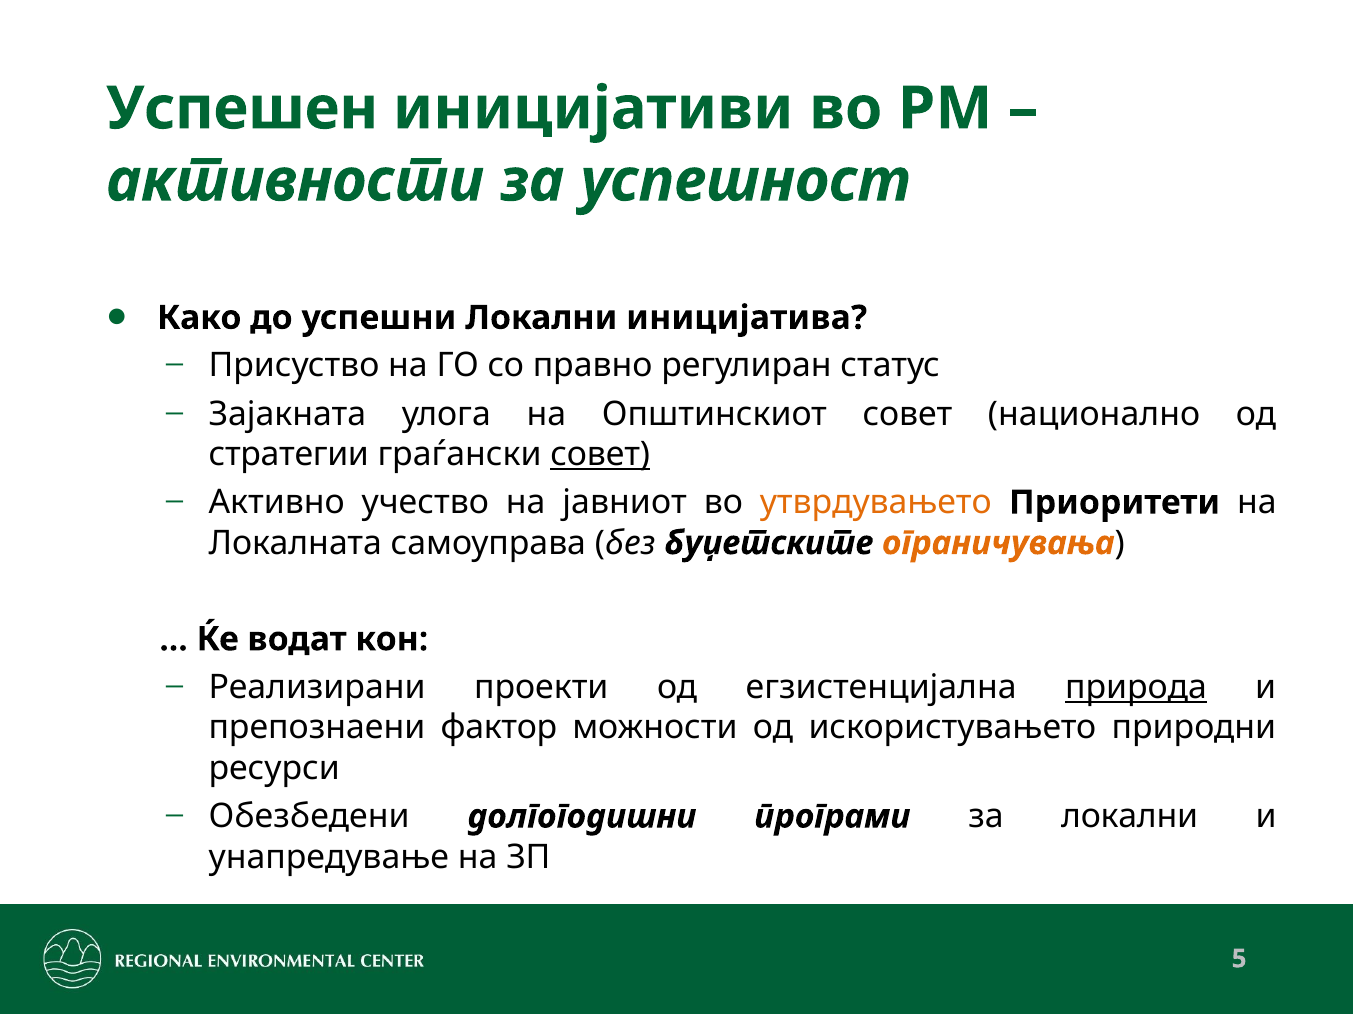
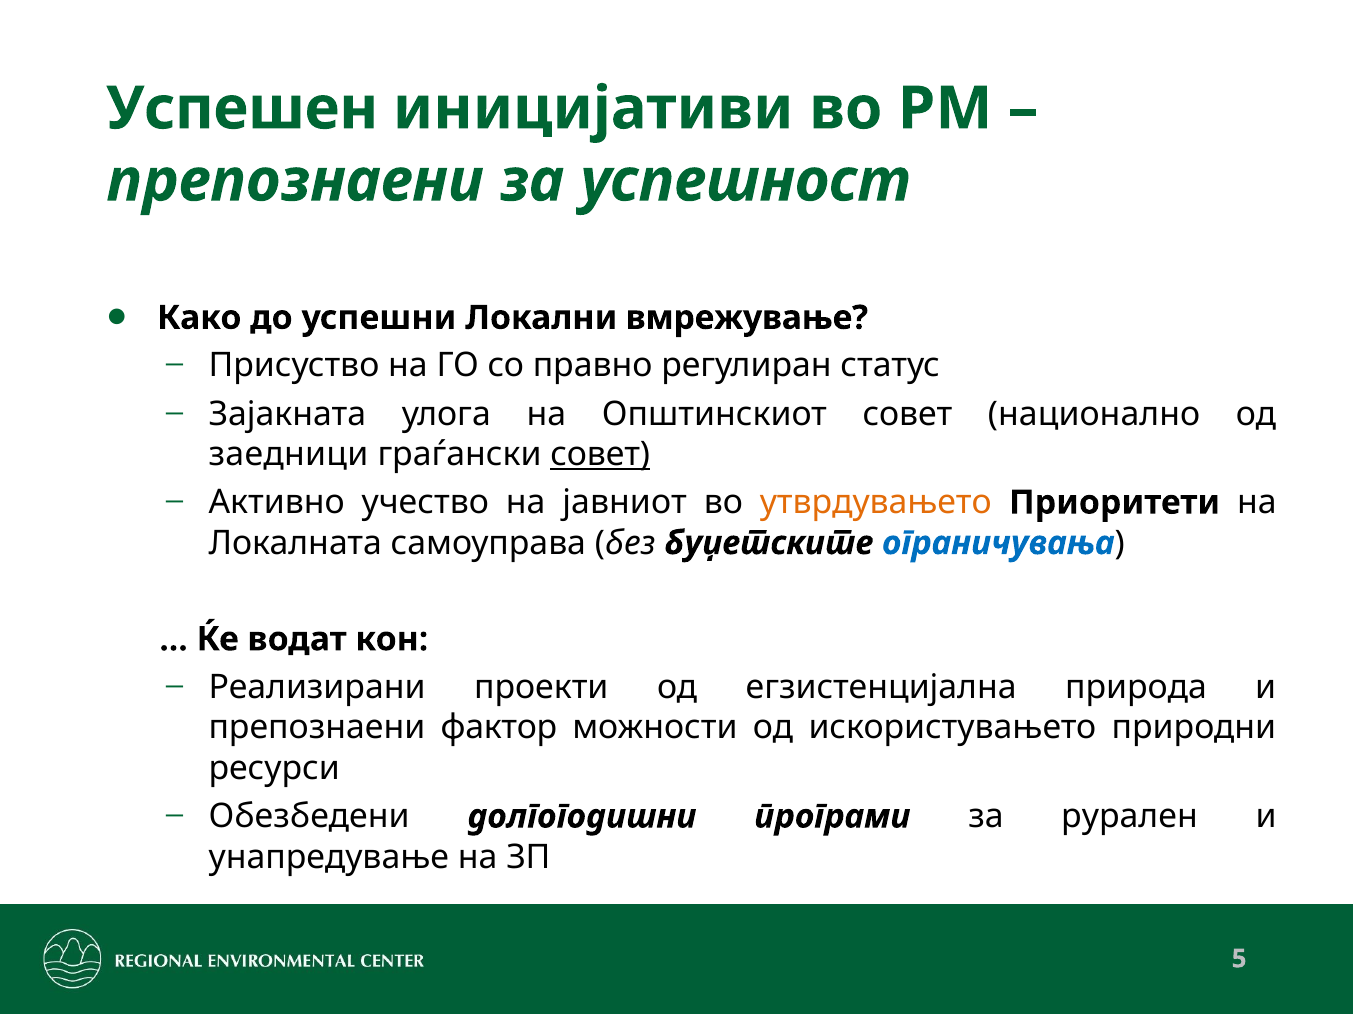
активности at (295, 181): активности -> препознаени
иницијатива: иницијатива -> вмрежување
стратегии: стратегии -> заедници
ограничувања colour: orange -> blue
природа underline: present -> none
за локални: локални -> рурален
